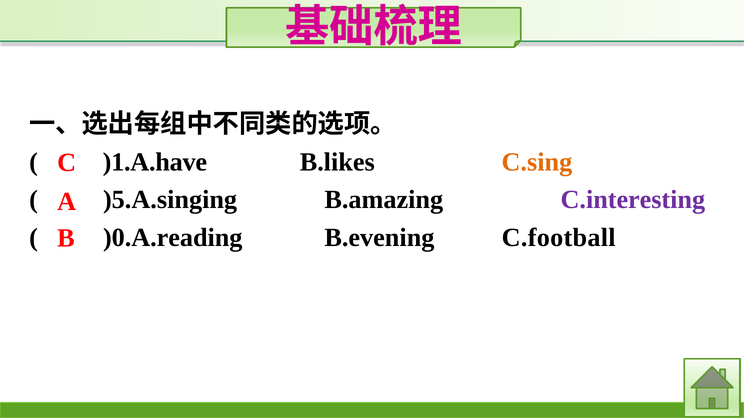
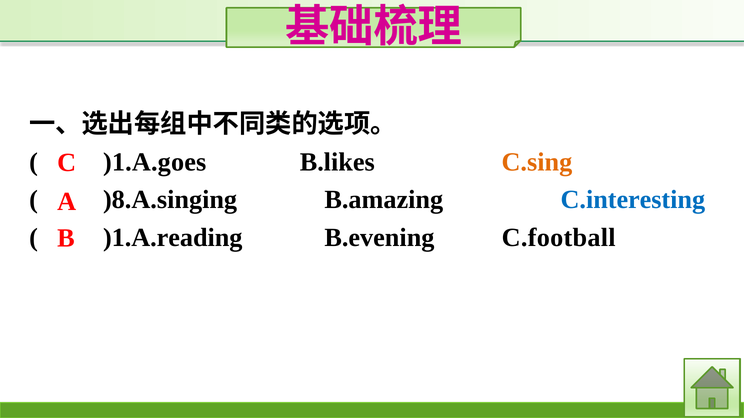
)1.A.have: )1.A.have -> )1.A.goes
)5.A.singing: )5.A.singing -> )8.A.singing
C.interesting colour: purple -> blue
)0.A.reading: )0.A.reading -> )1.A.reading
